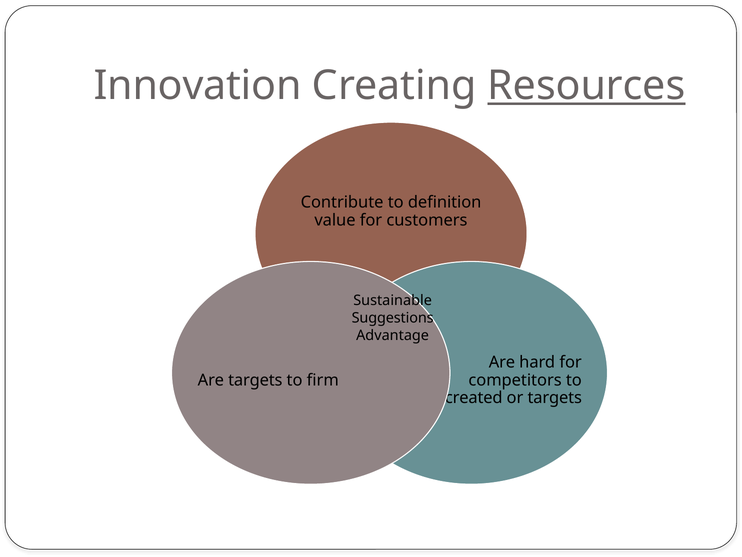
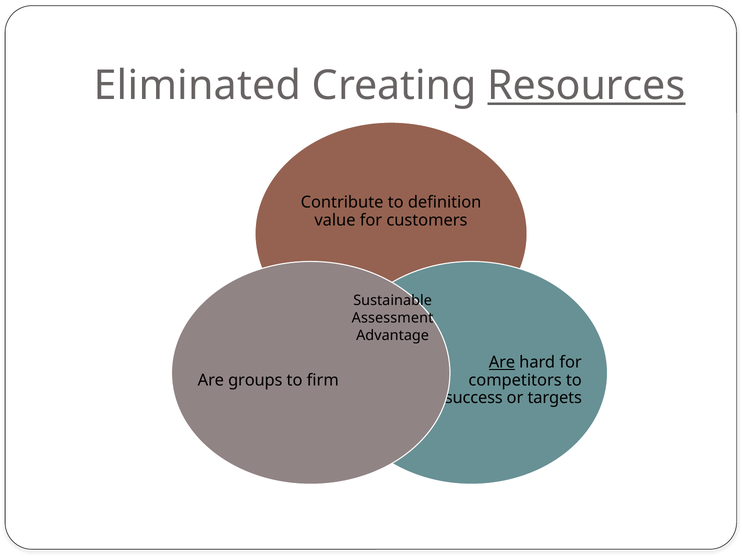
Innovation: Innovation -> Eliminated
Suggestions: Suggestions -> Assessment
Are at (502, 362) underline: none -> present
Are targets: targets -> groups
created: created -> success
